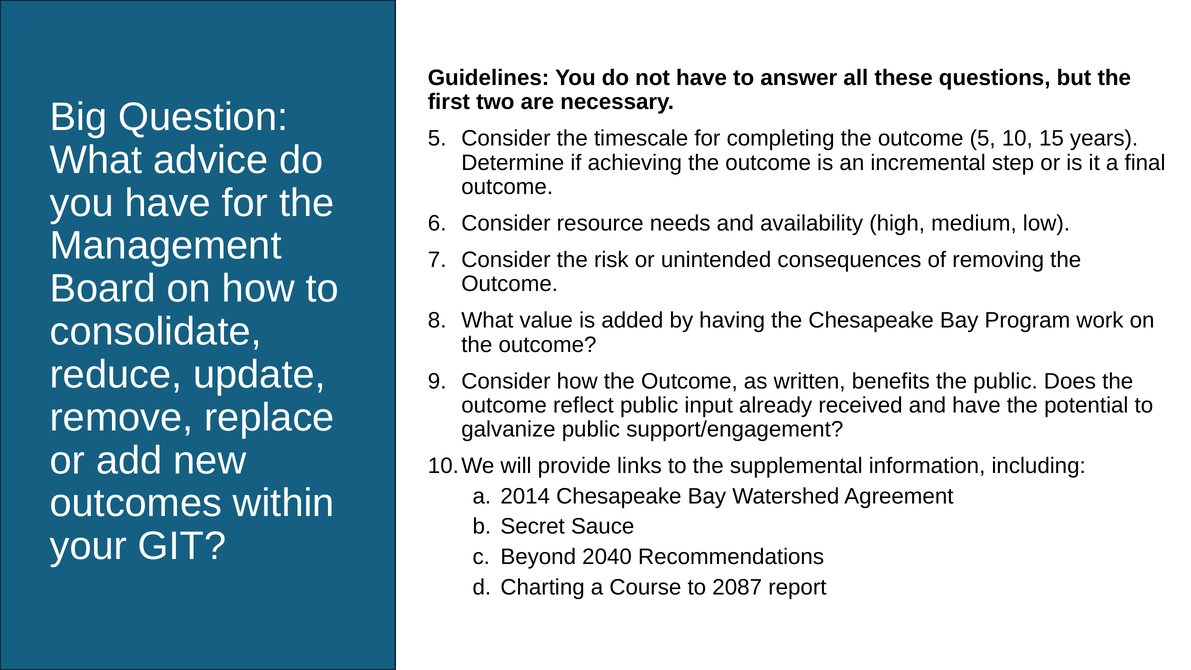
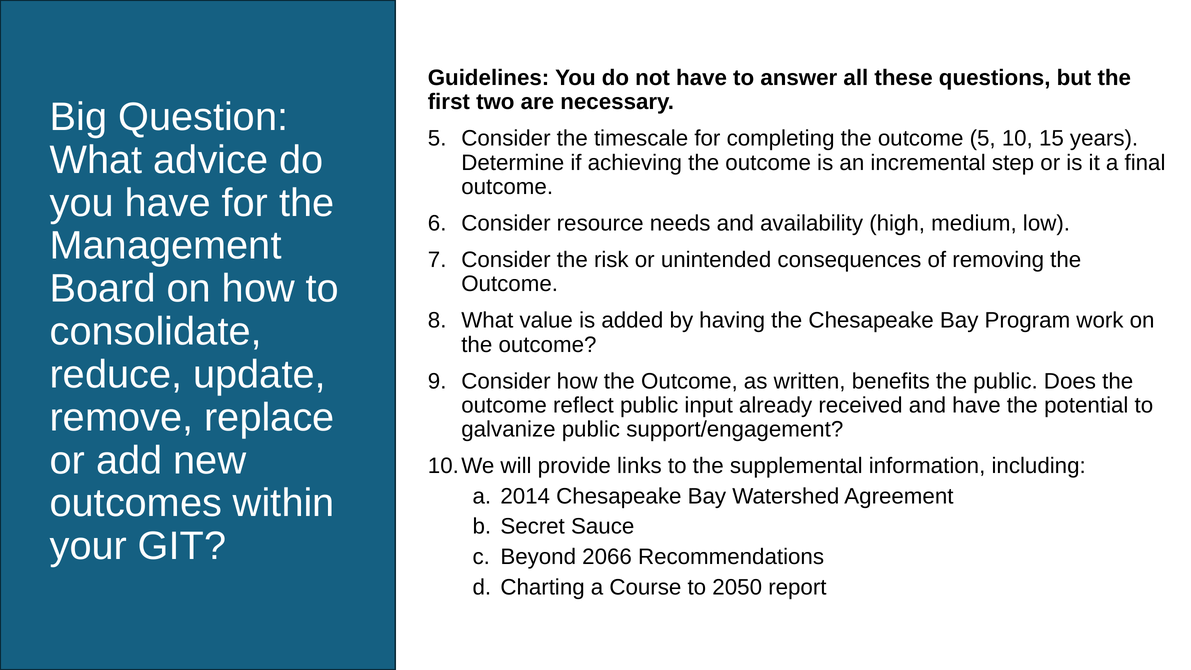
2040: 2040 -> 2066
2087: 2087 -> 2050
